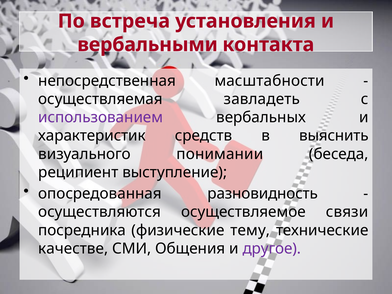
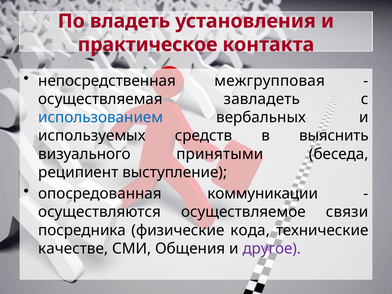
встреча: встреча -> владеть
вербальными: вербальными -> практическое
масштабности: масштабности -> межгрупповая
использованием colour: purple -> blue
характеристик: характеристик -> используемых
понимании: понимании -> принятыми
разновидность: разновидность -> коммуникации
тему: тему -> кода
